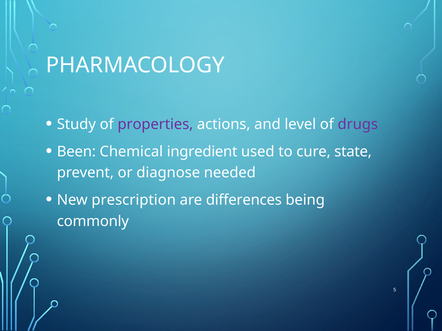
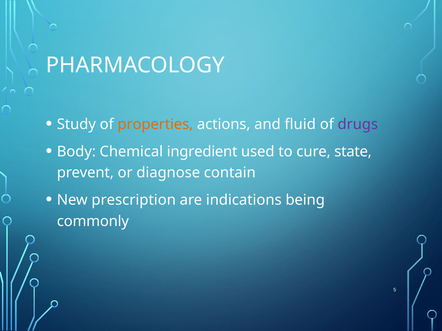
properties colour: purple -> orange
level: level -> fluid
Been: Been -> Body
needed: needed -> contain
differences: differences -> indications
